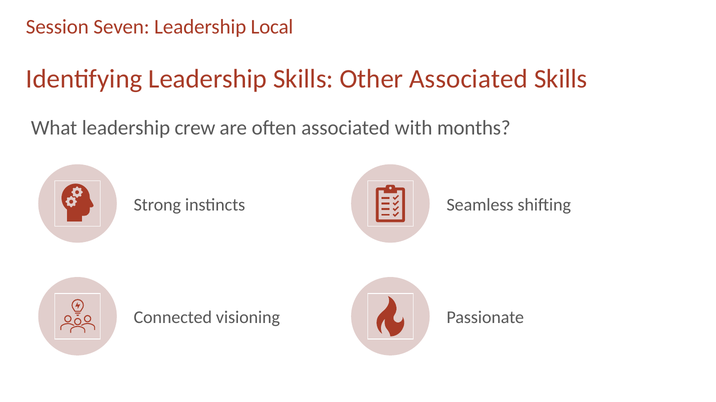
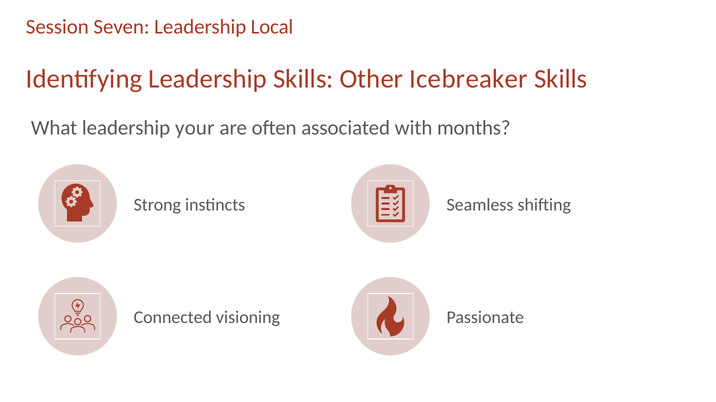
Other Associated: Associated -> Icebreaker
crew: crew -> your
